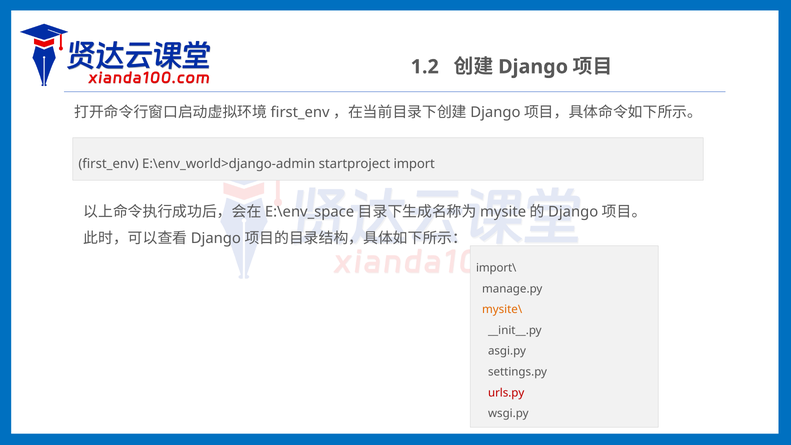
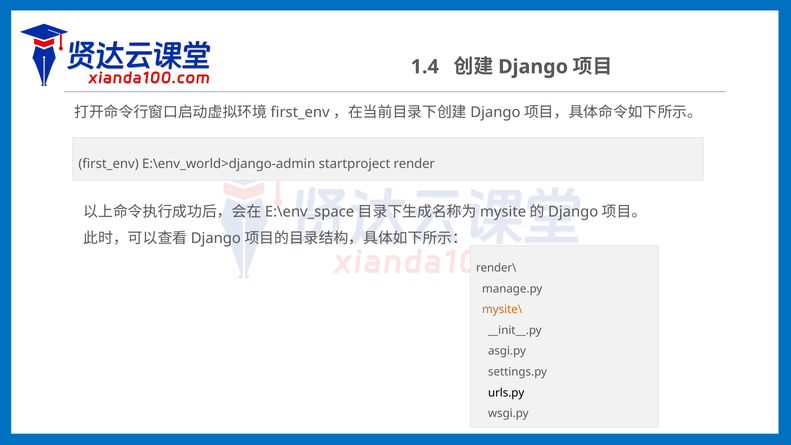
1.2: 1.2 -> 1.4
import: import -> render
import\: import\ -> render\
urls.py colour: red -> black
